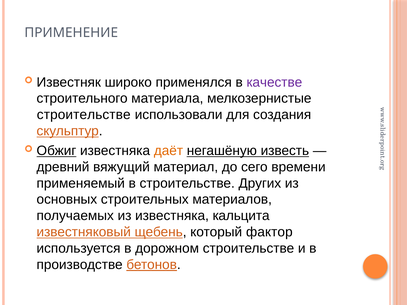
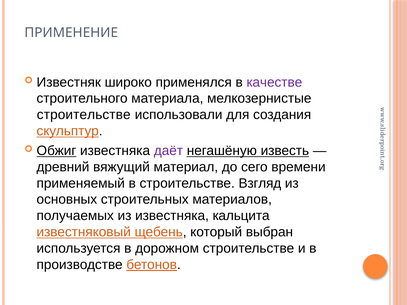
даёт colour: orange -> purple
Других: Других -> Взгляд
фактор: фактор -> выбран
